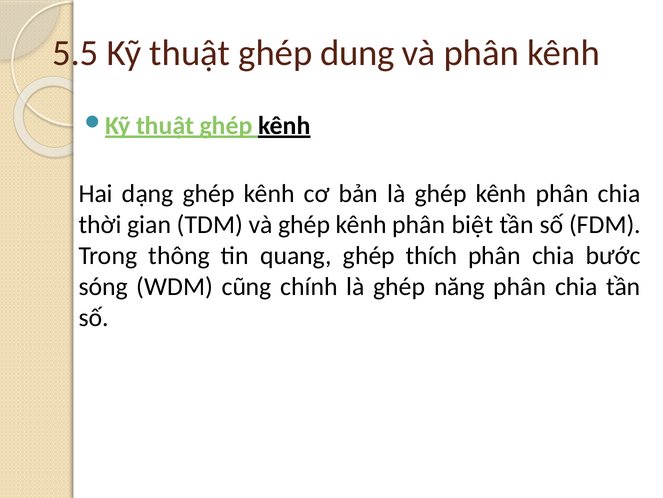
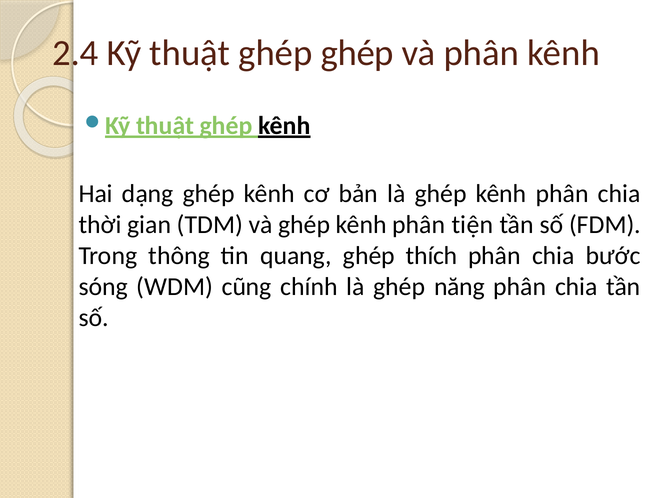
5.5: 5.5 -> 2.4
ghép dung: dung -> ghép
biệt: biệt -> tiện
